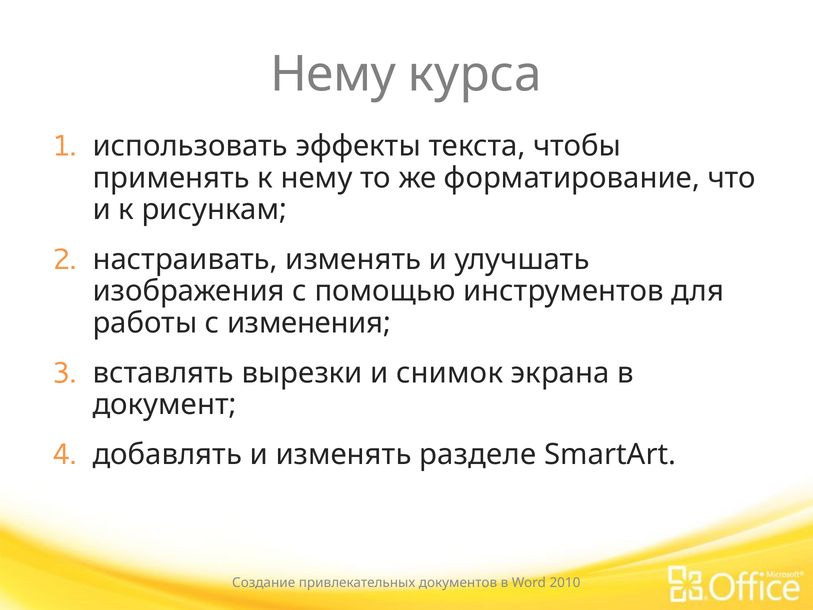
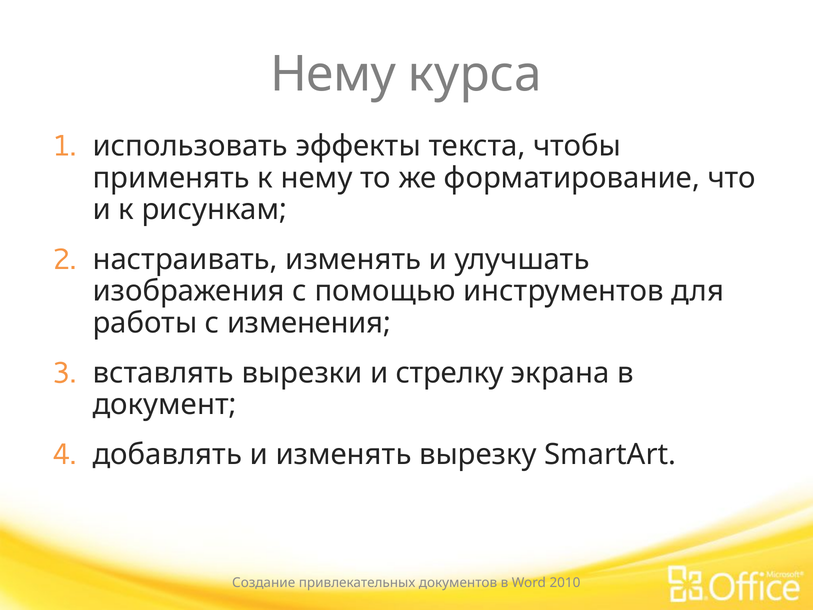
снимок: снимок -> стрелку
разделе: разделе -> вырезку
